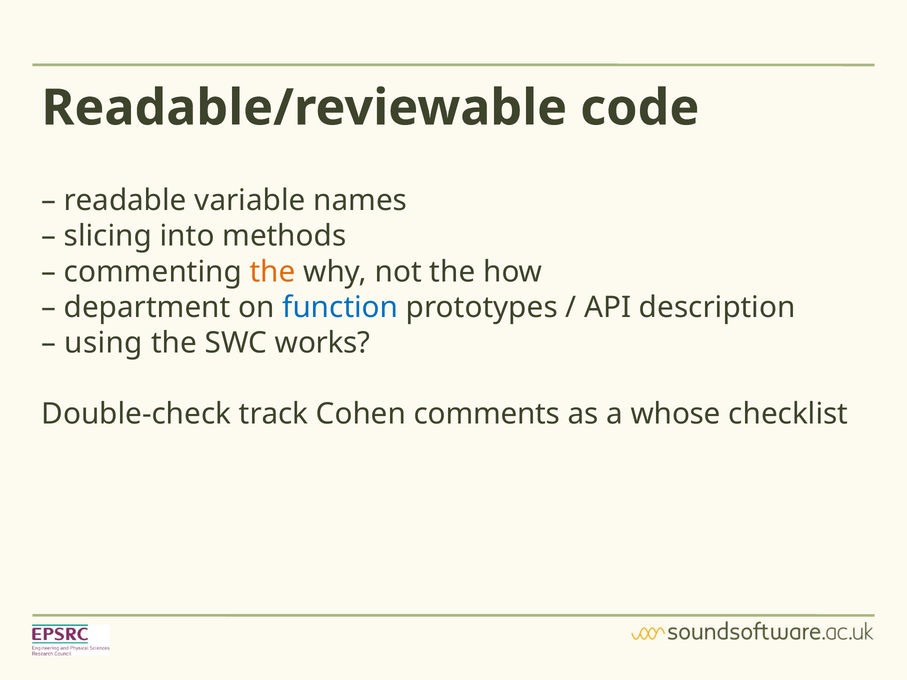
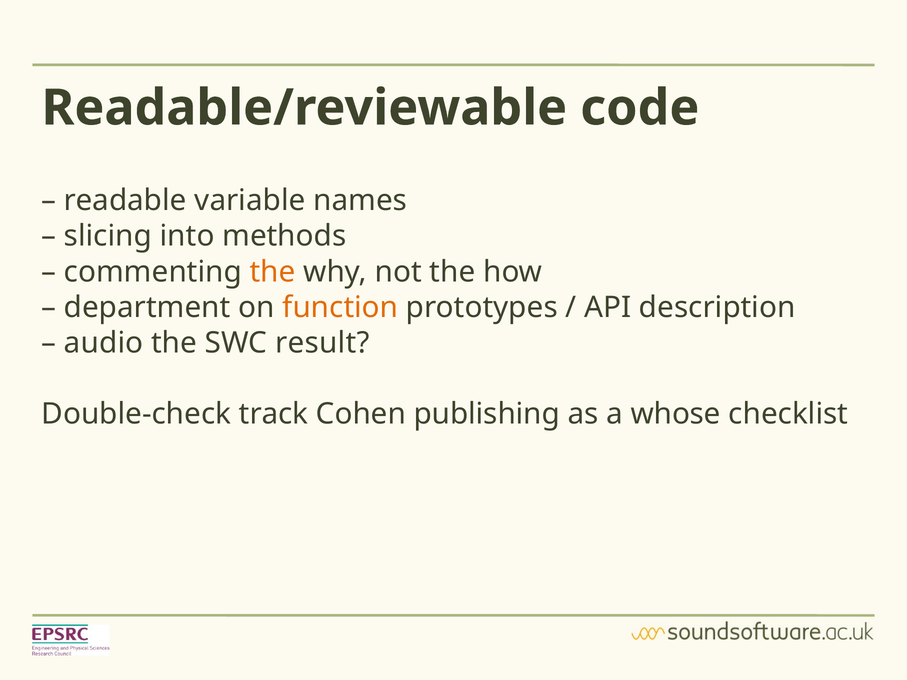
function colour: blue -> orange
using: using -> audio
works: works -> result
comments: comments -> publishing
